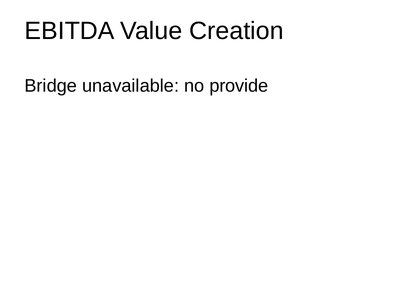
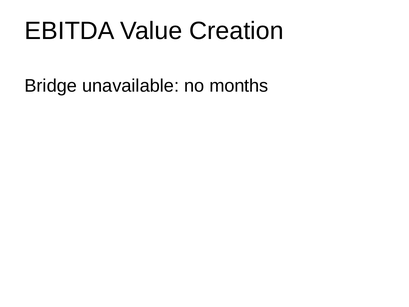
provide: provide -> months
